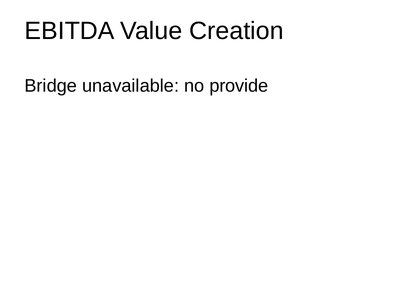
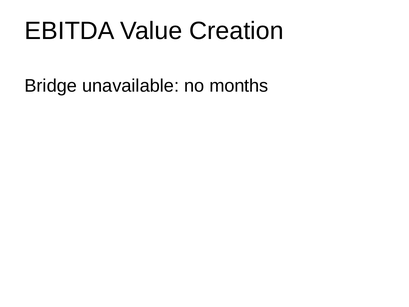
provide: provide -> months
